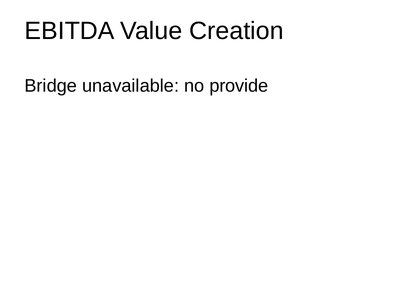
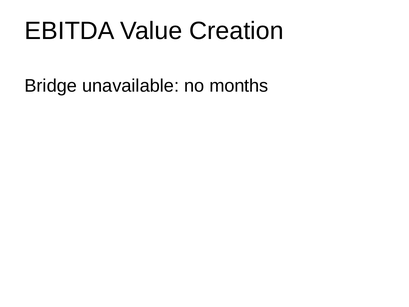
provide: provide -> months
